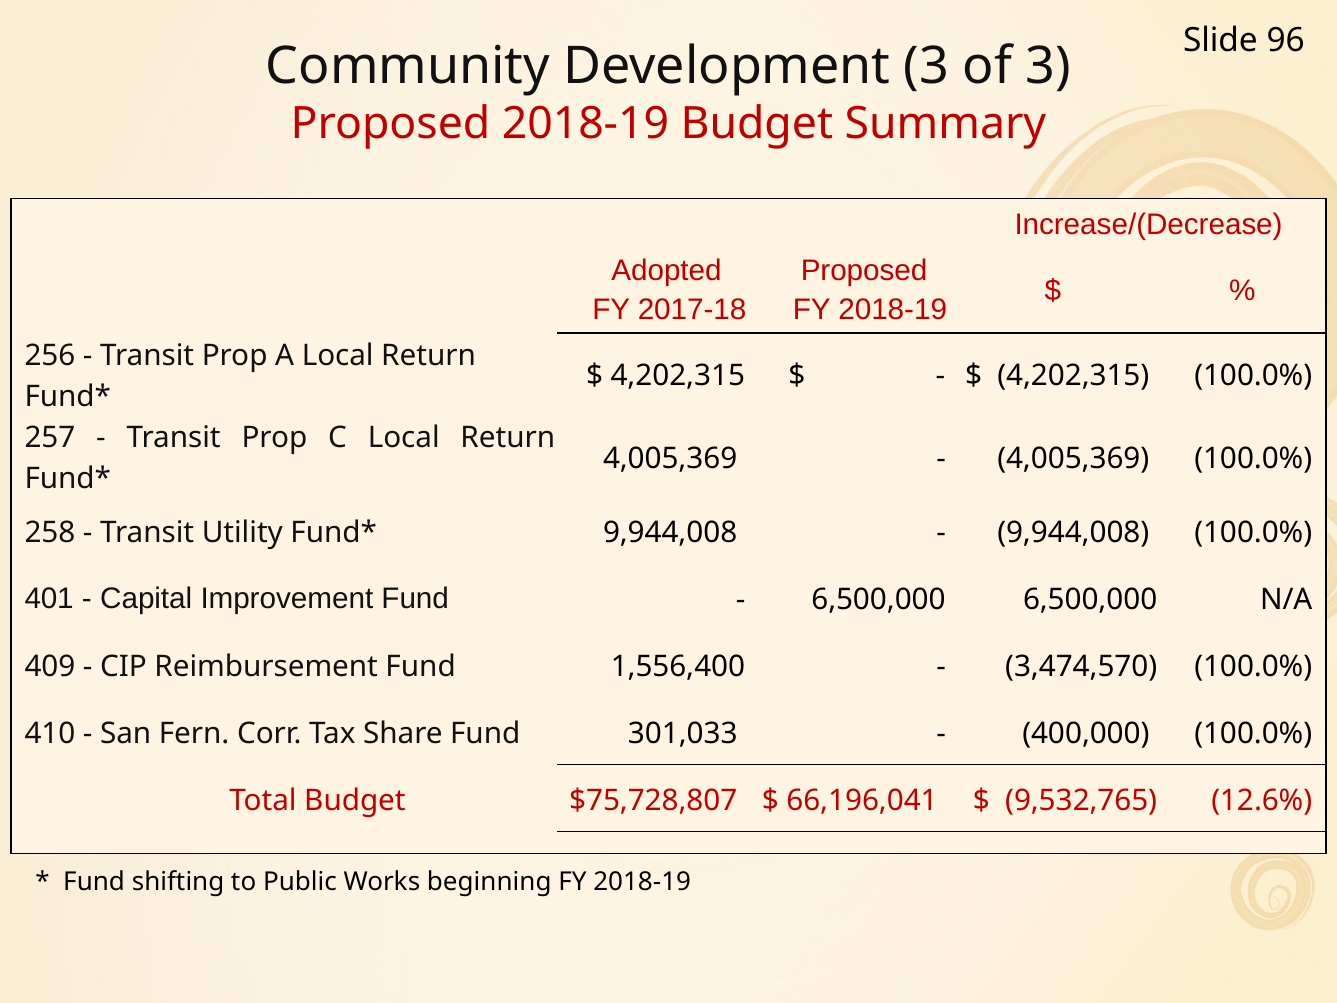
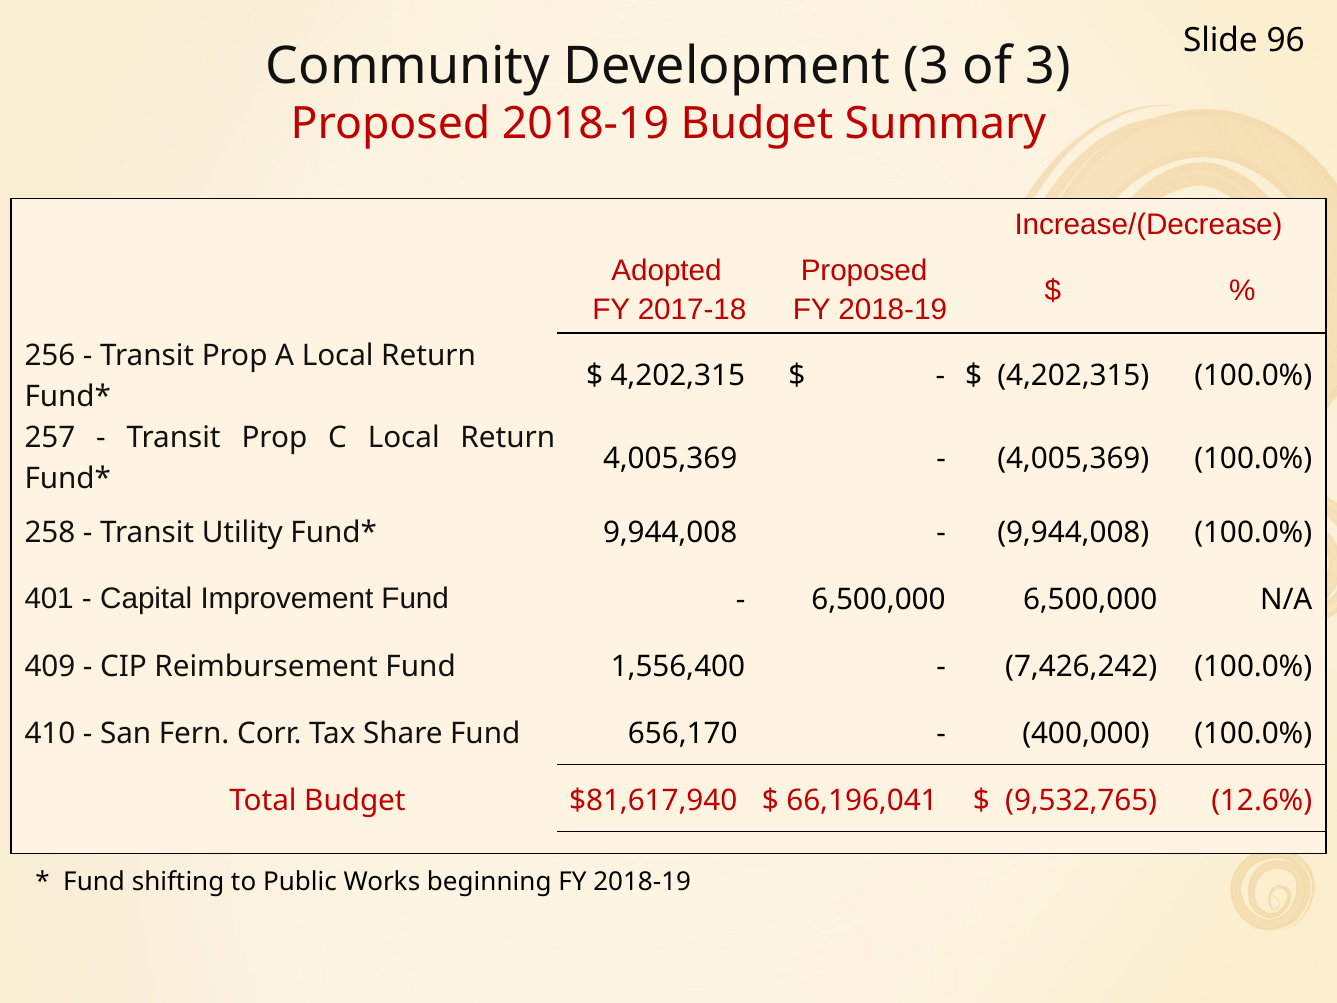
3,474,570: 3,474,570 -> 7,426,242
301,033: 301,033 -> 656,170
$75,728,807: $75,728,807 -> $81,617,940
